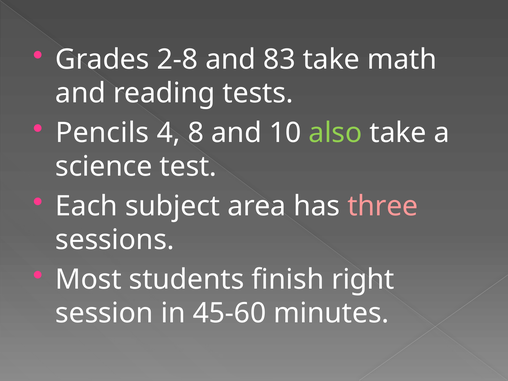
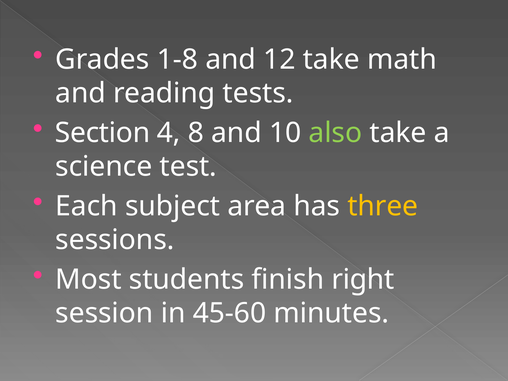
2-8: 2-8 -> 1-8
83: 83 -> 12
Pencils: Pencils -> Section
three colour: pink -> yellow
